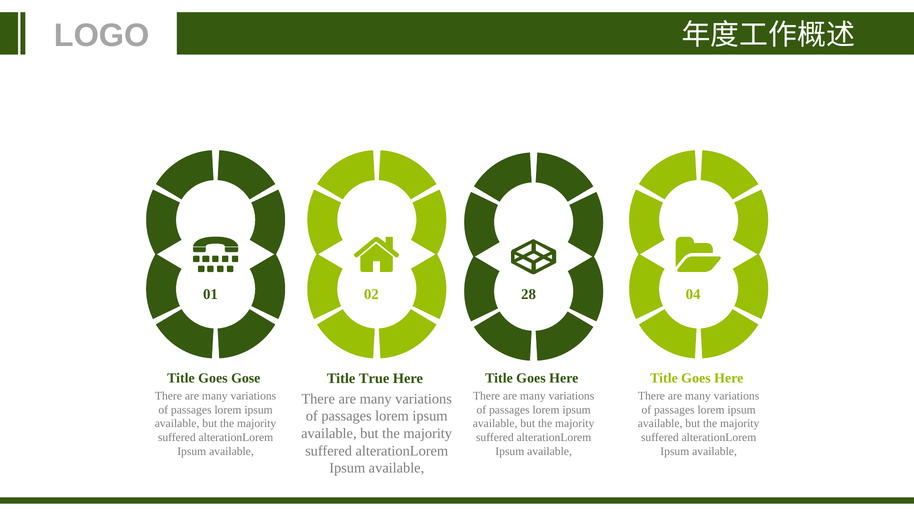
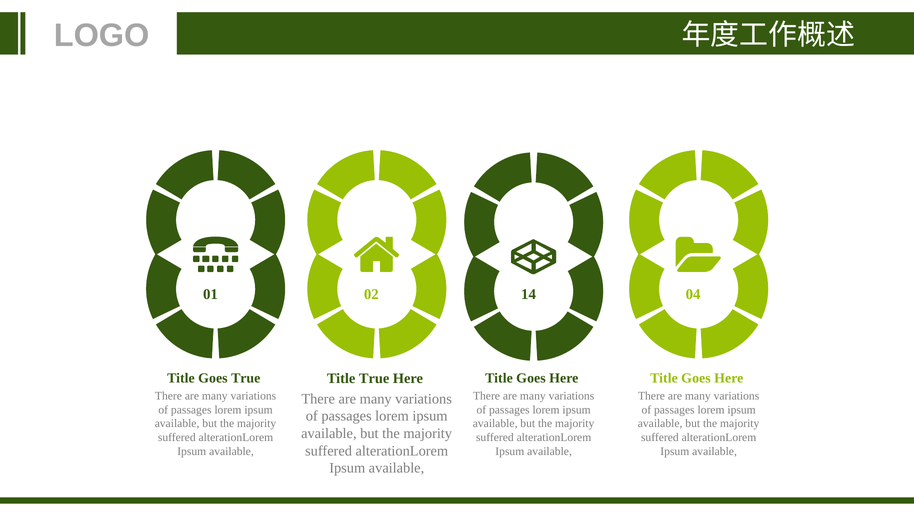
28: 28 -> 14
Goes Gose: Gose -> True
